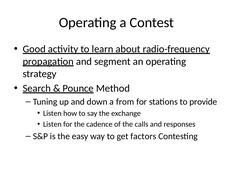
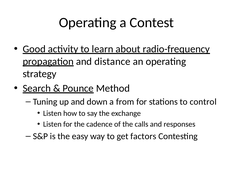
segment: segment -> distance
provide: provide -> control
